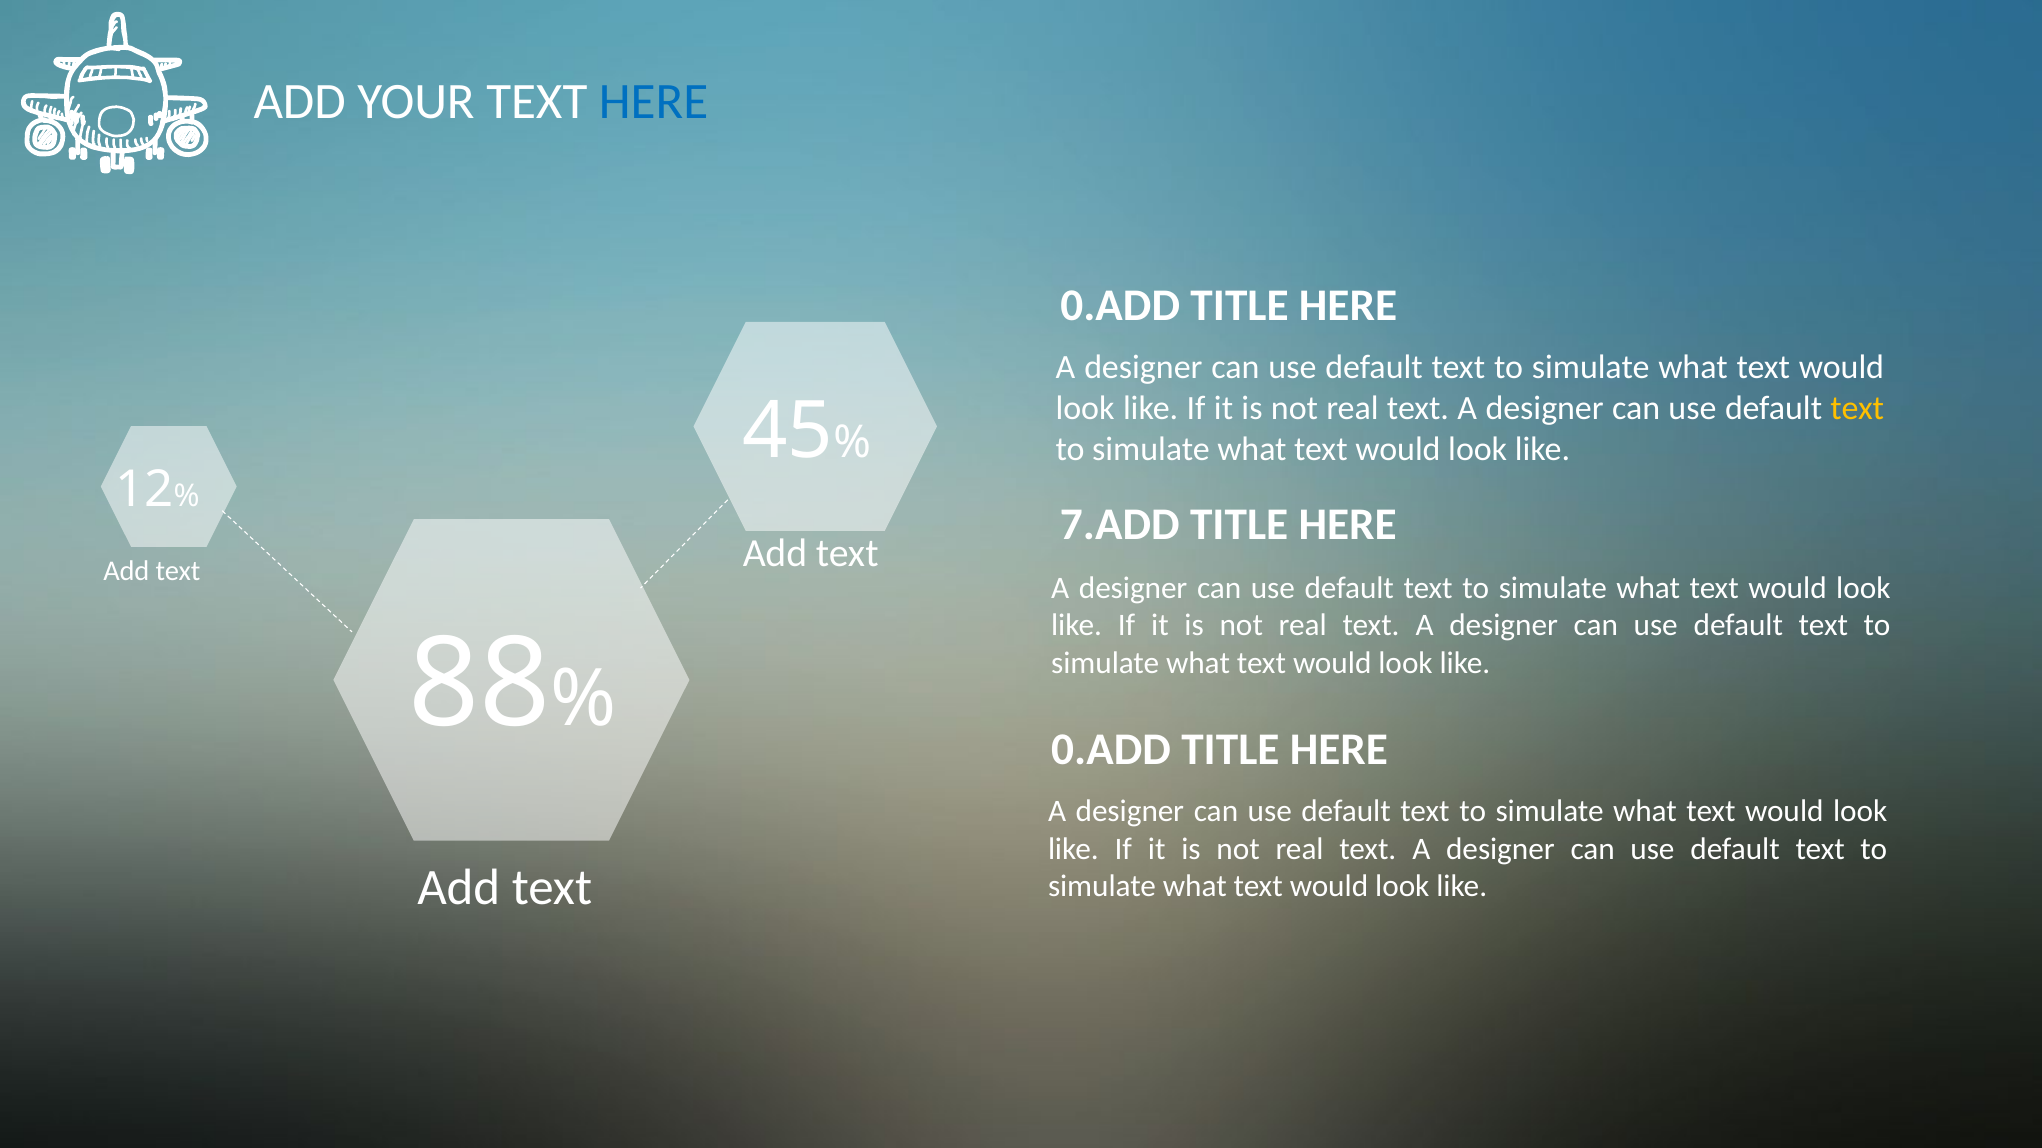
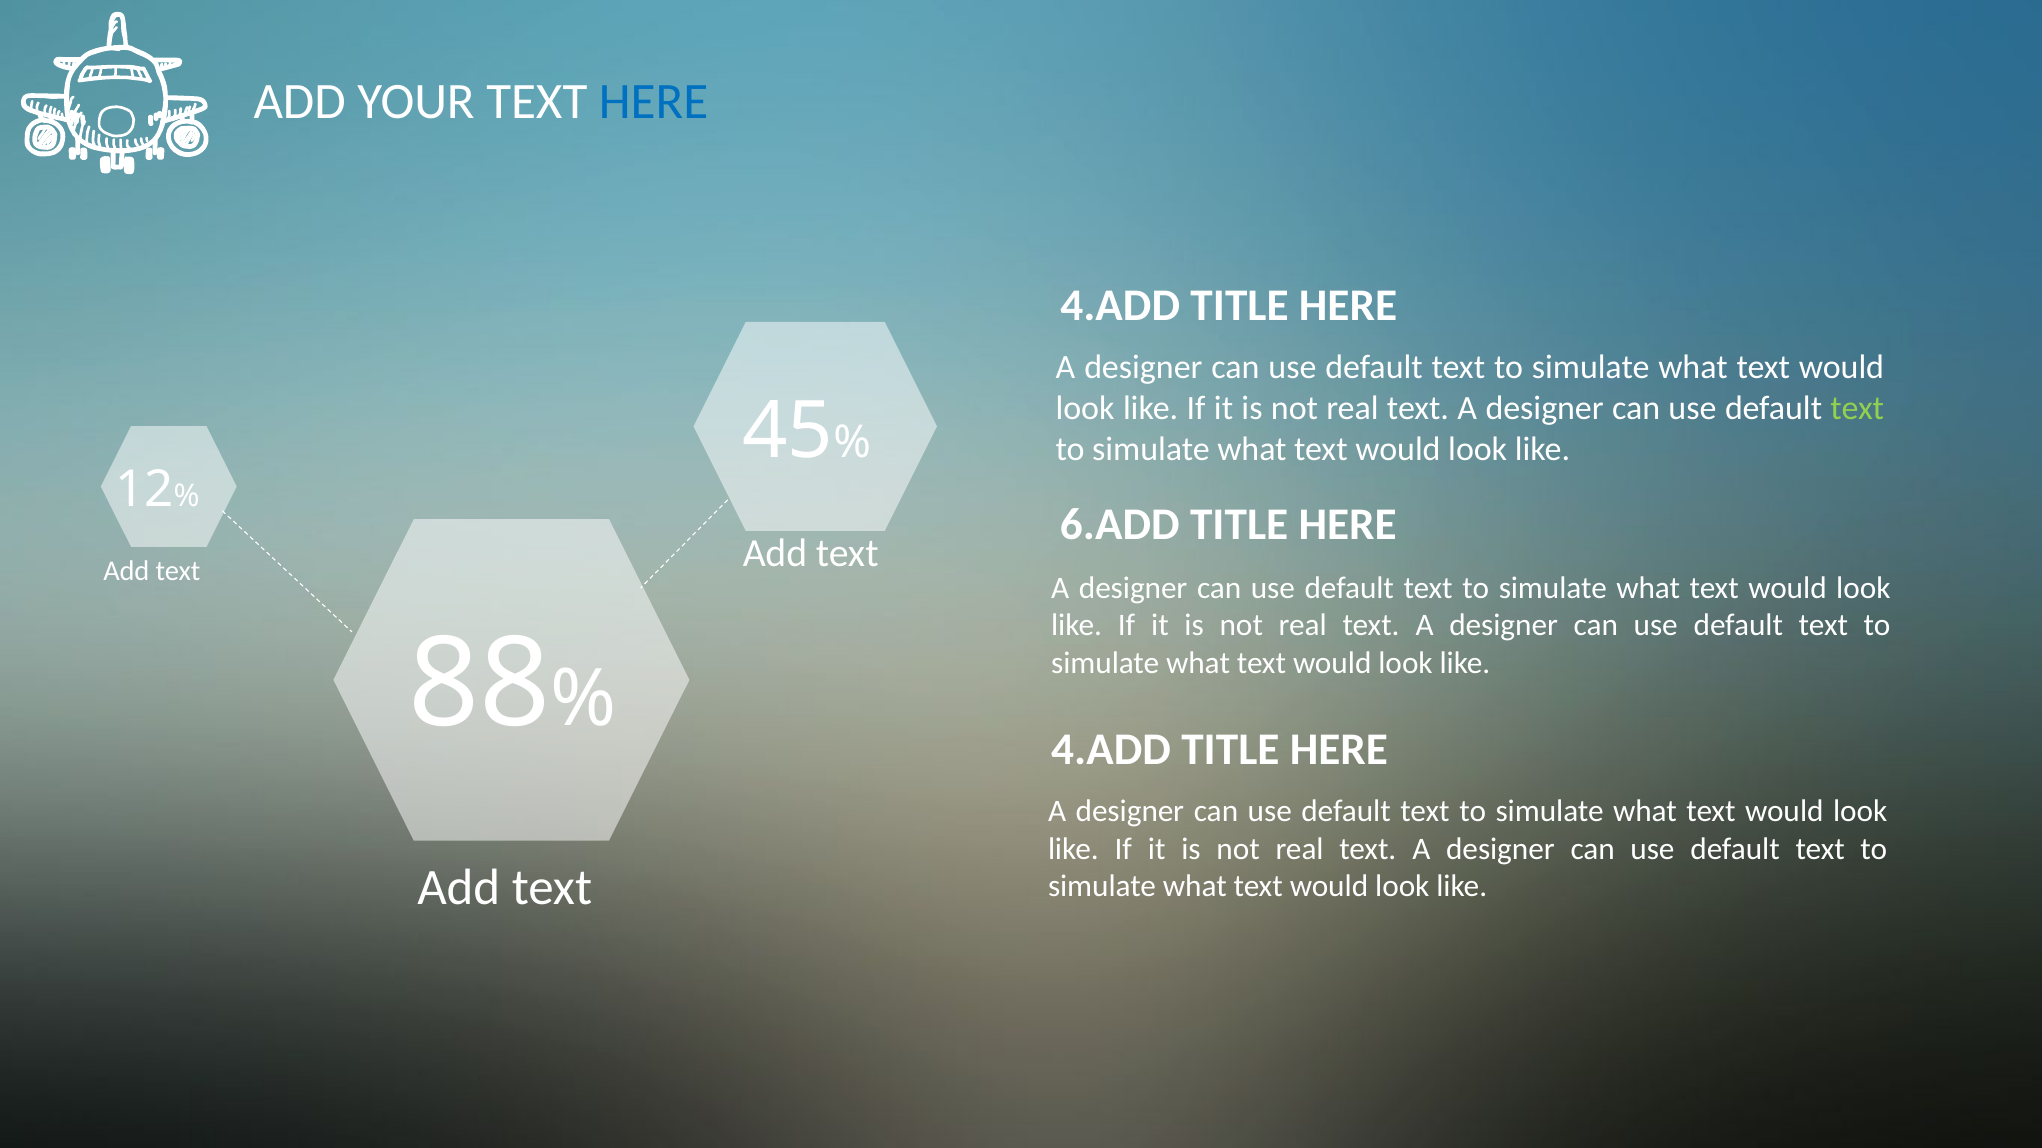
0.ADD at (1120, 306): 0.ADD -> 4.ADD
text at (1857, 408) colour: yellow -> light green
7.ADD: 7.ADD -> 6.ADD
0.ADD at (1111, 750): 0.ADD -> 4.ADD
